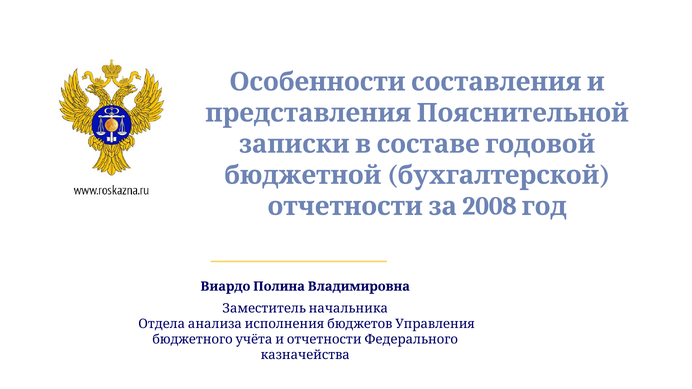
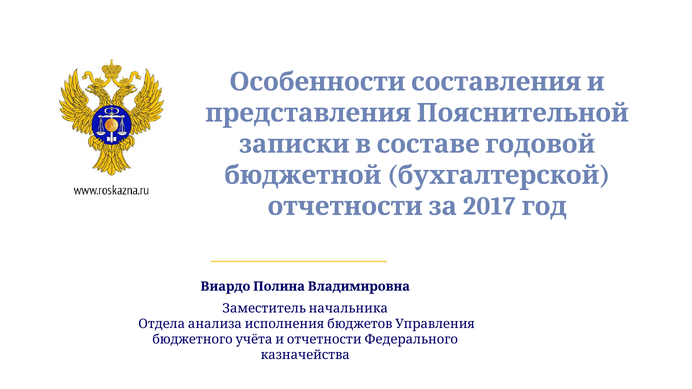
2008: 2008 -> 2017
